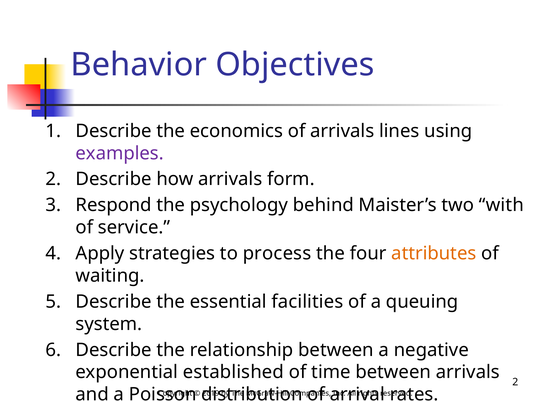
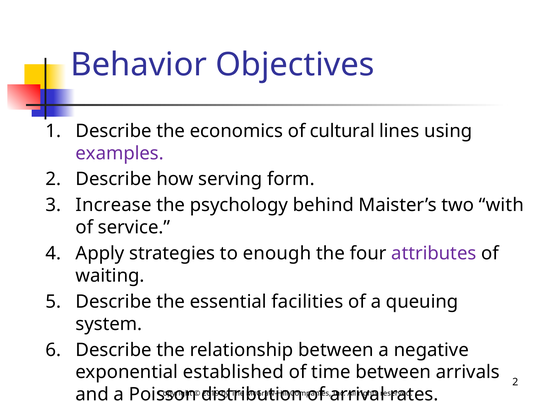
of arrivals: arrivals -> cultural
how arrivals: arrivals -> serving
Respond: Respond -> Increase
process: process -> enough
attributes colour: orange -> purple
